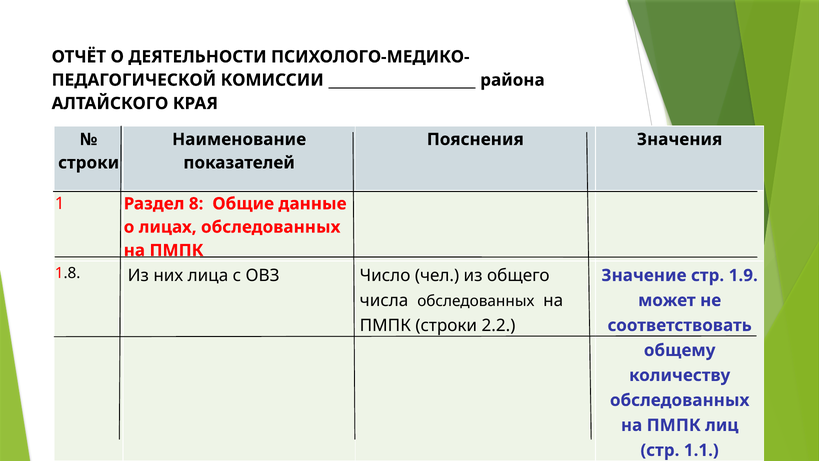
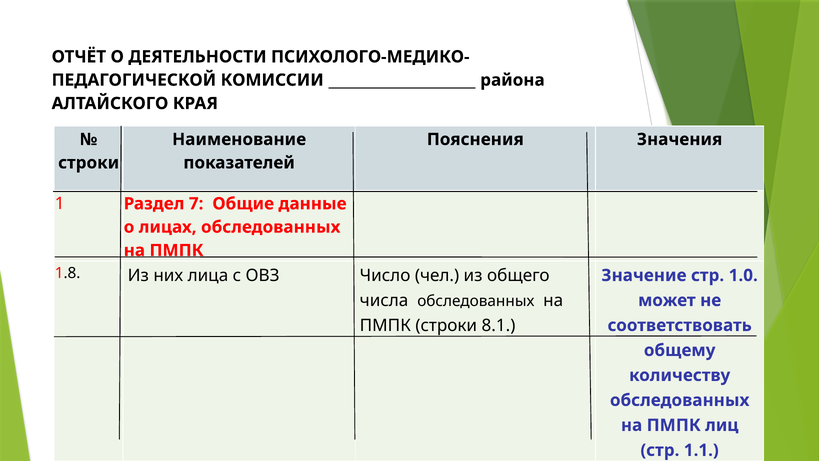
8: 8 -> 7
1.9: 1.9 -> 1.0
2.2: 2.2 -> 8.1
